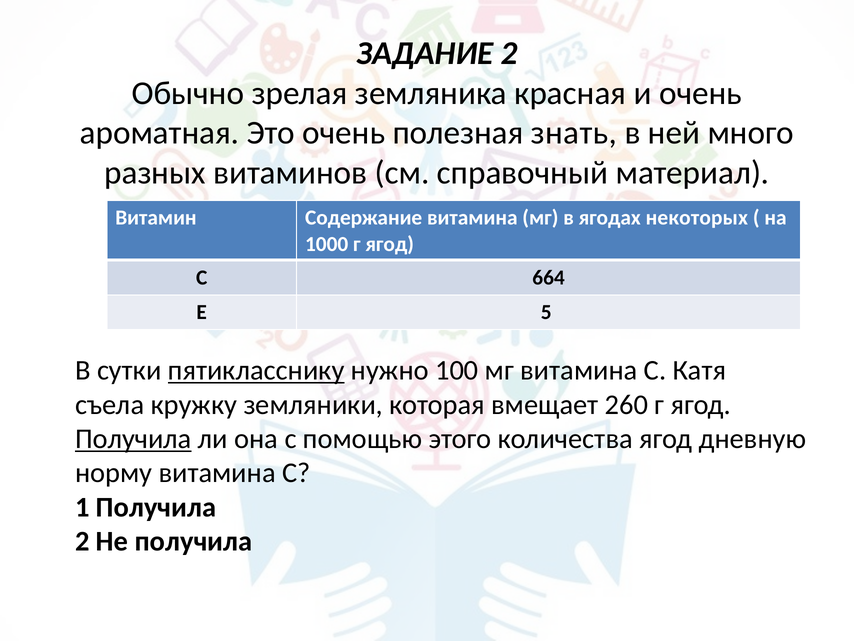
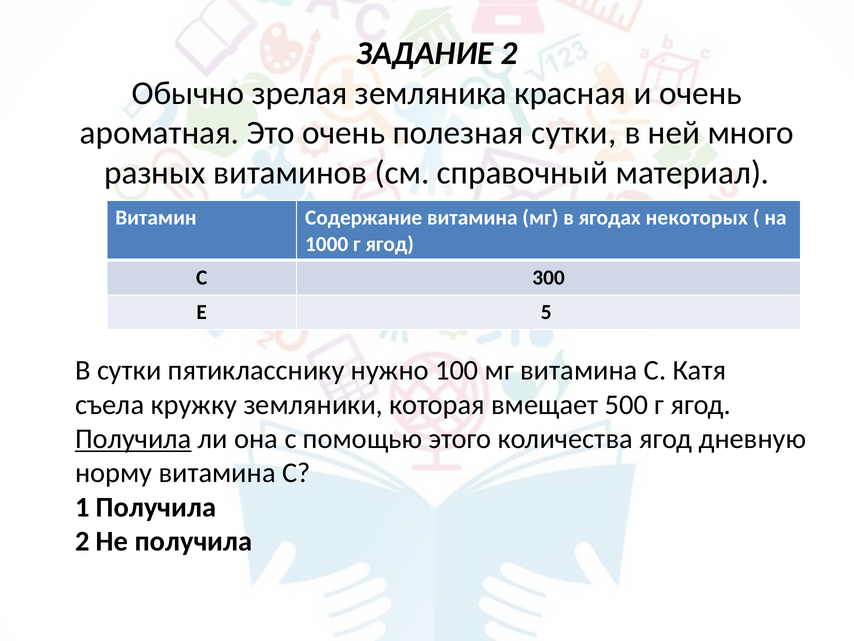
полезная знать: знать -> сутки
664: 664 -> 300
пятикласснику underline: present -> none
260: 260 -> 500
